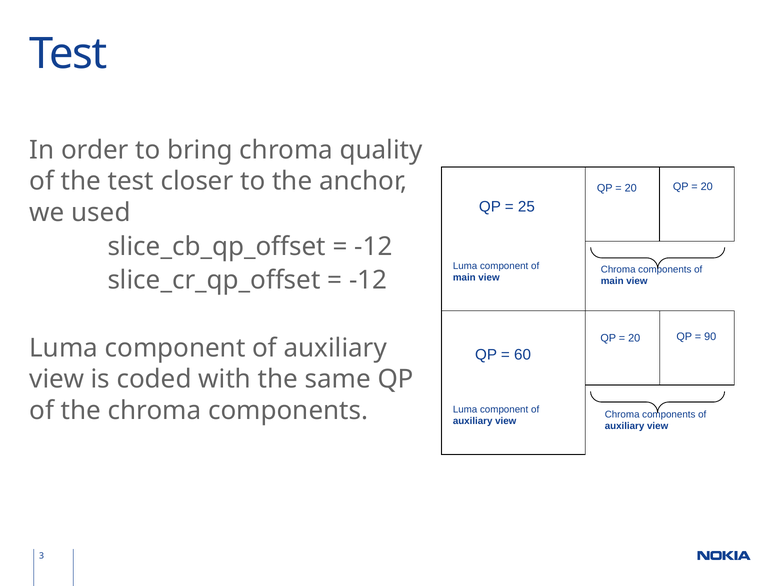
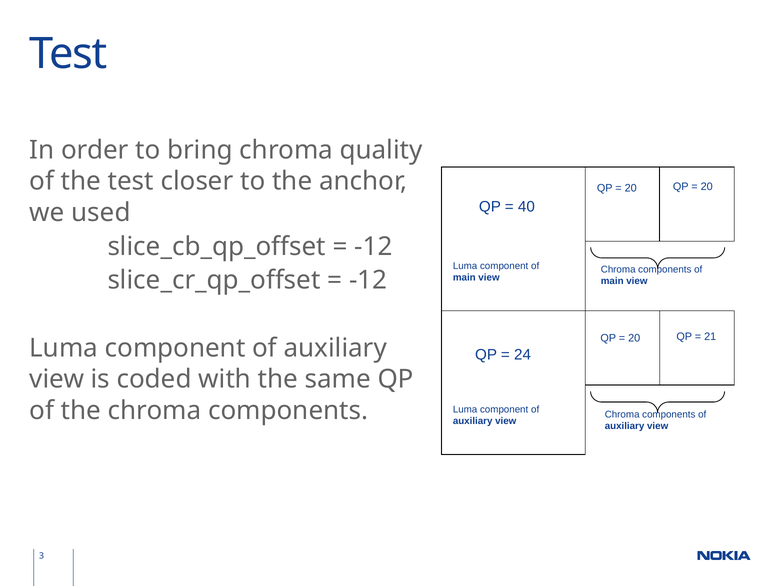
25: 25 -> 40
90: 90 -> 21
60: 60 -> 24
